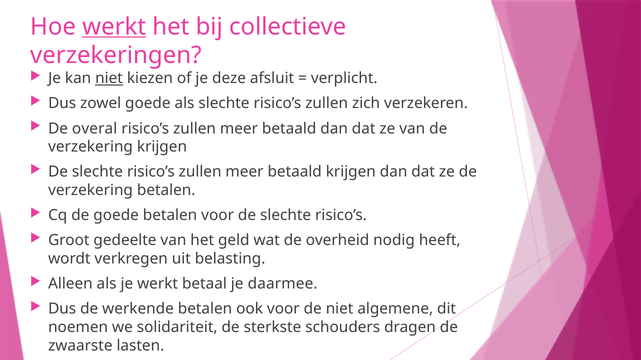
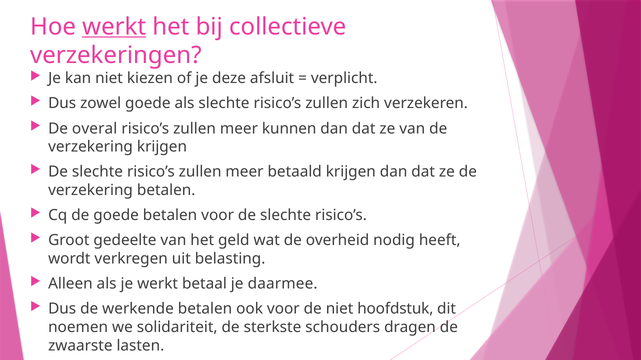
niet at (109, 78) underline: present -> none
betaald at (289, 129): betaald -> kunnen
algemene: algemene -> hoofdstuk
